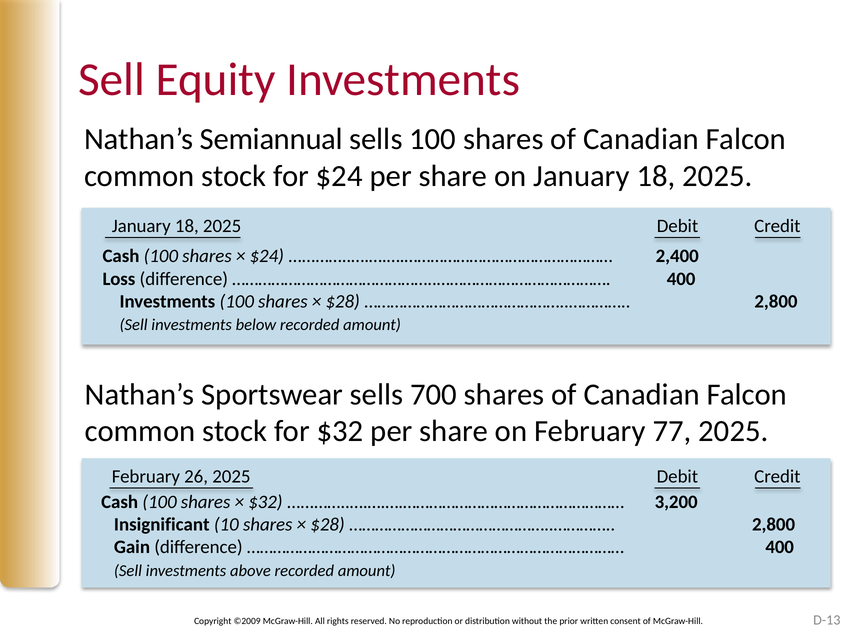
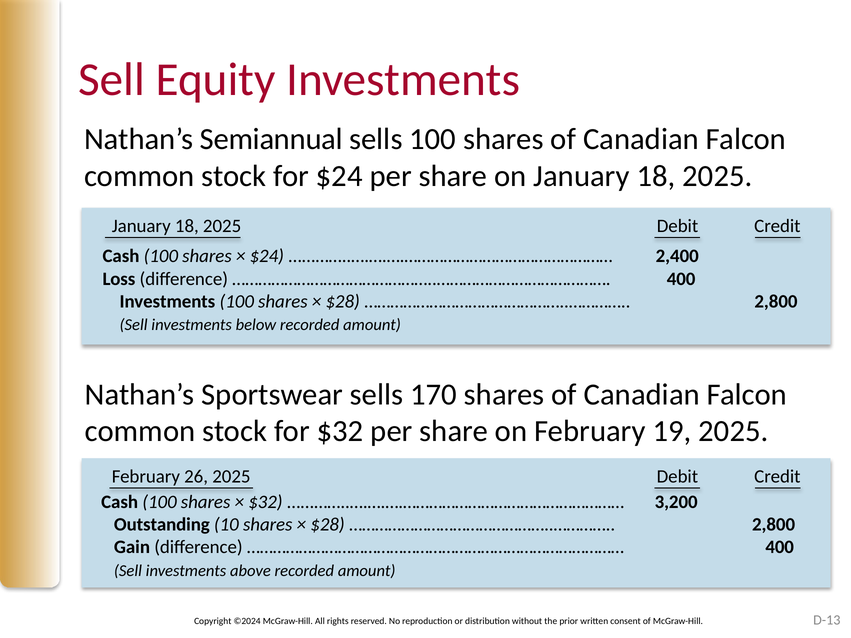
700: 700 -> 170
77: 77 -> 19
Insignificant: Insignificant -> Outstanding
©2009: ©2009 -> ©2024
